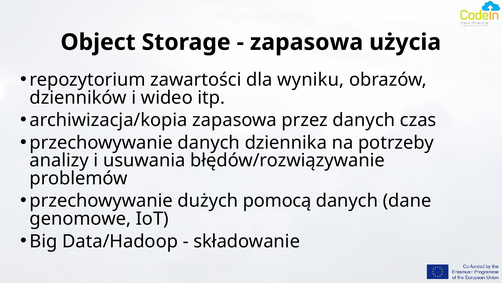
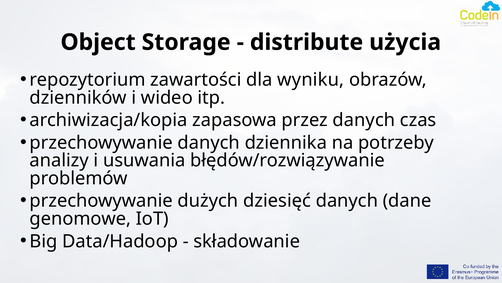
zapasowa at (307, 42): zapasowa -> distribute
pomocą: pomocą -> dziesięć
